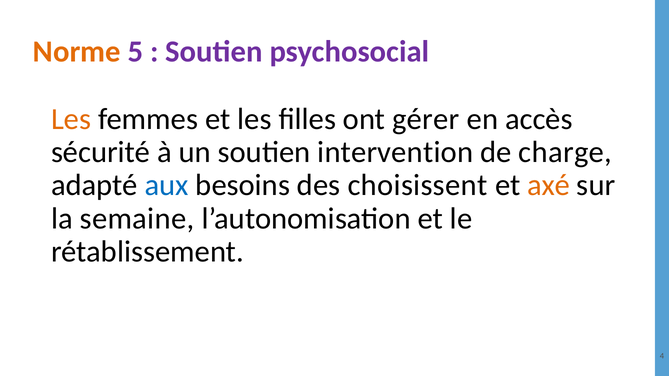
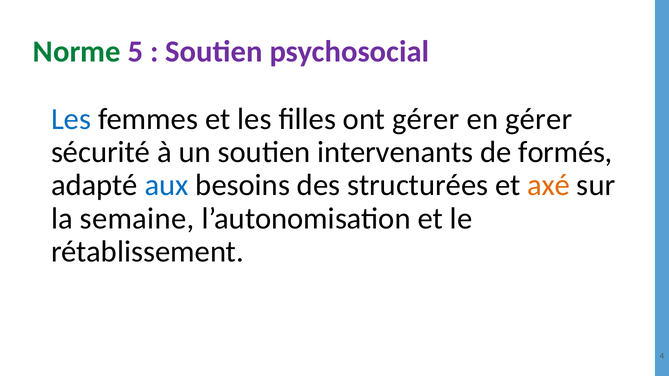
Norme colour: orange -> green
Les at (71, 119) colour: orange -> blue
en accès: accès -> gérer
intervention: intervention -> intervenants
charge: charge -> formés
choisissent: choisissent -> structurées
